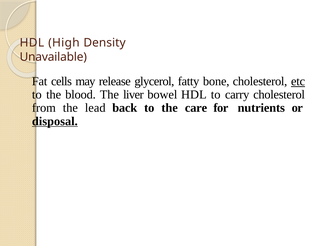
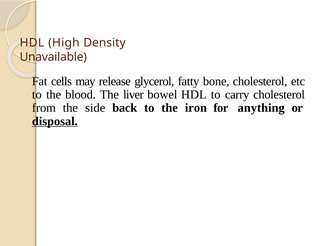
etc underline: present -> none
lead: lead -> side
care: care -> iron
nutrients: nutrients -> anything
